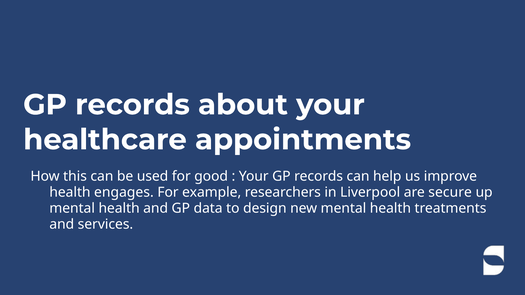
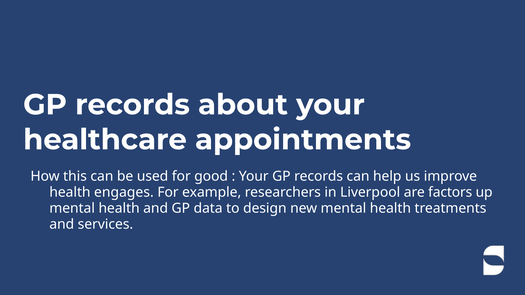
secure: secure -> factors
